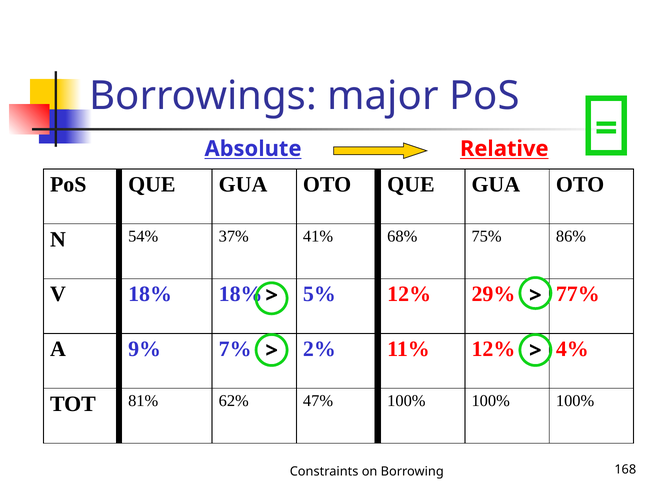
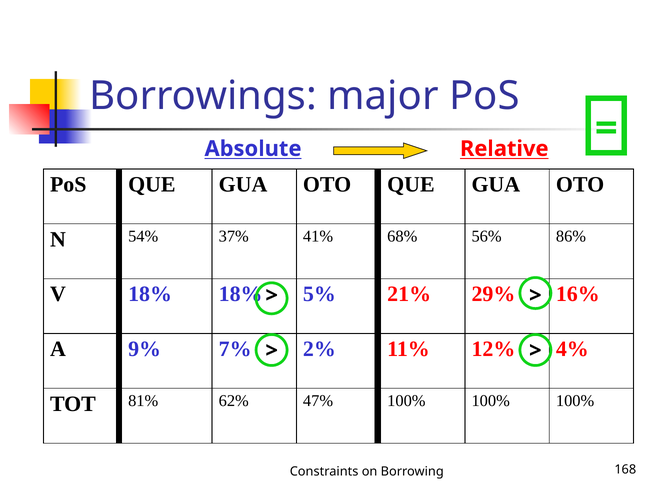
75%: 75% -> 56%
5% 12%: 12% -> 21%
77%: 77% -> 16%
